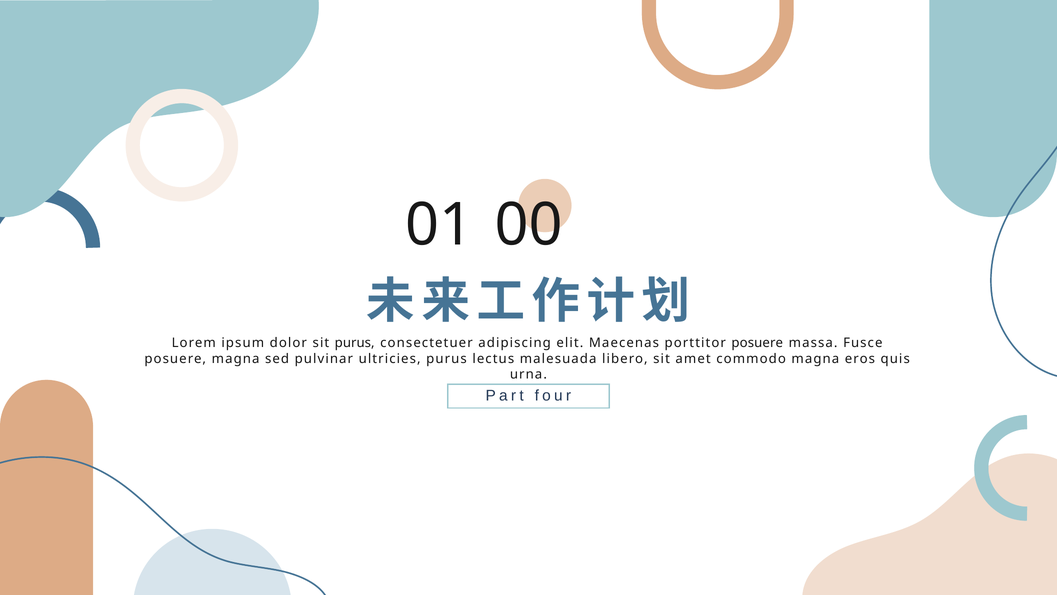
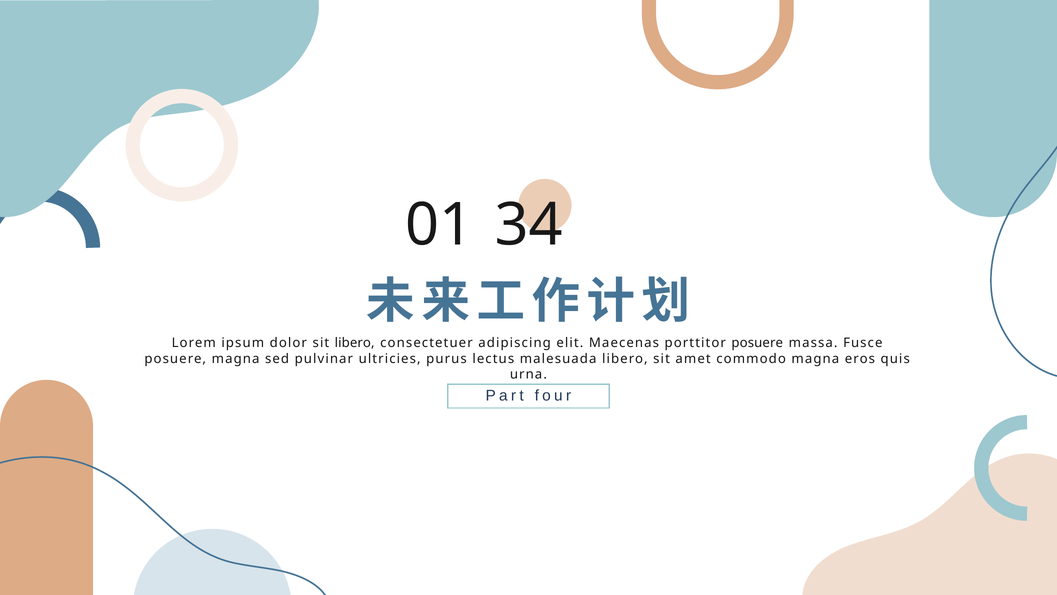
00: 00 -> 34
sit purus: purus -> libero
